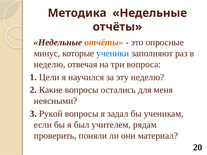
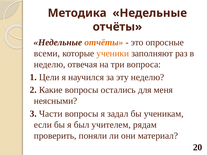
минус: минус -> всеми
ученики colour: blue -> orange
Рукой: Рукой -> Части
